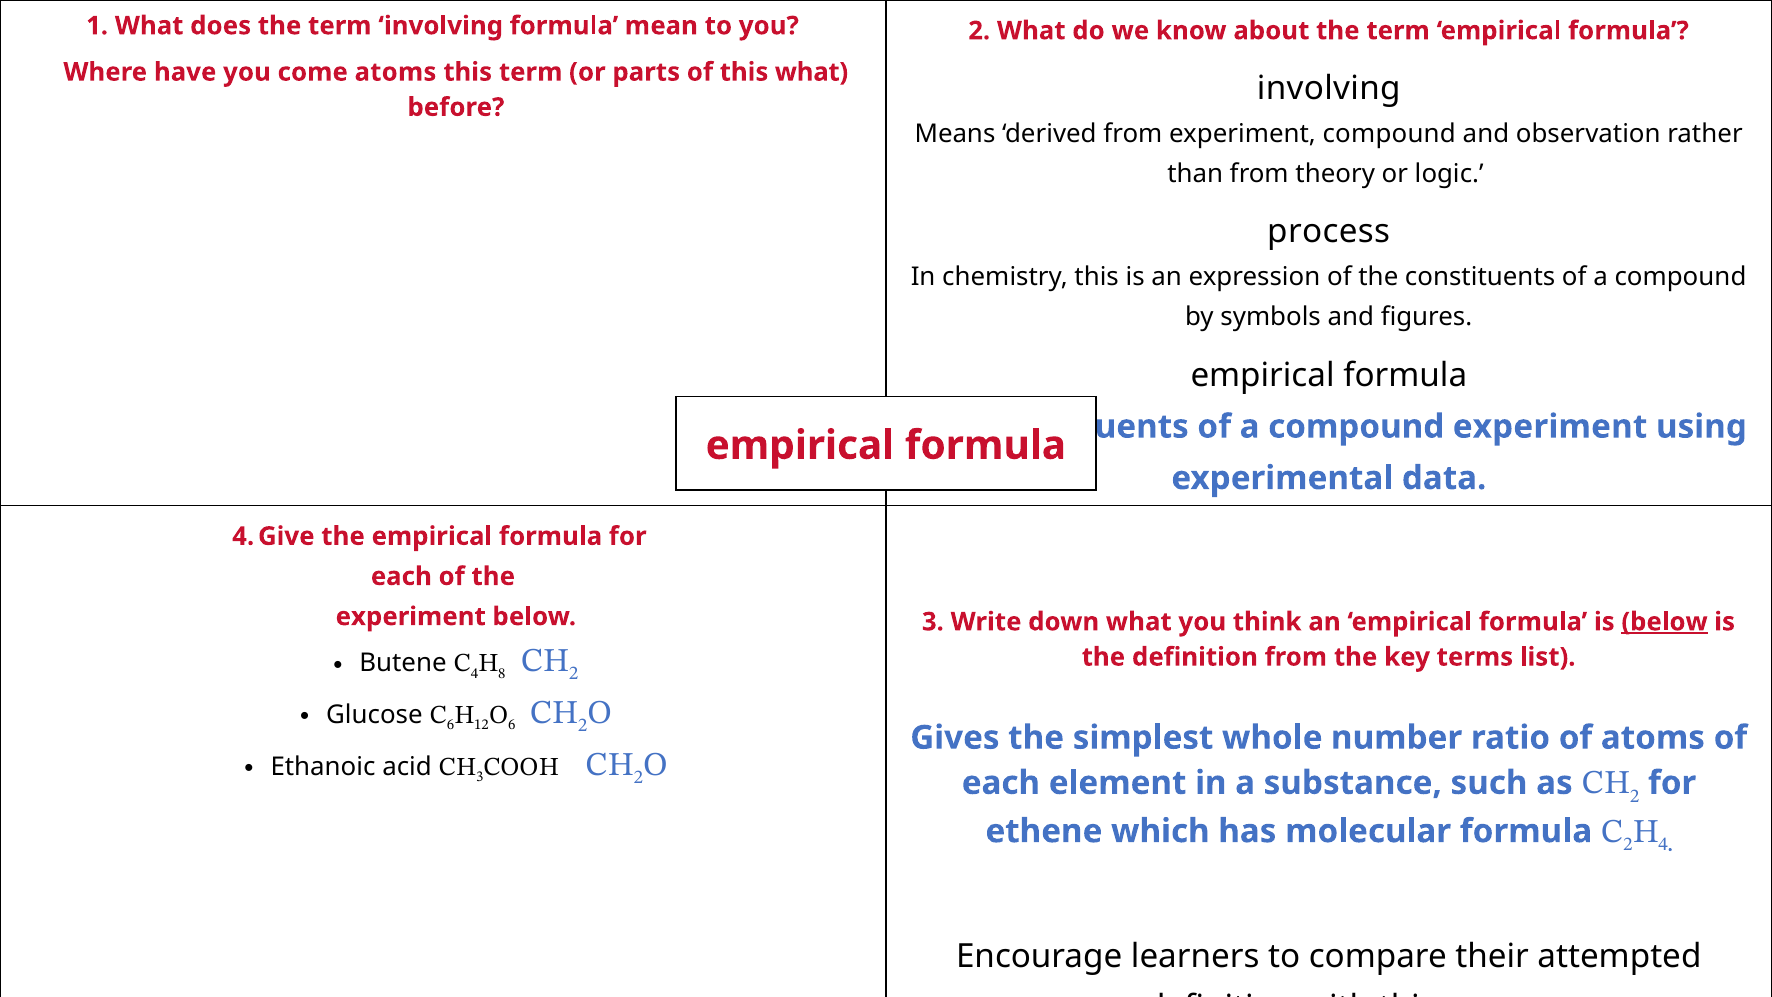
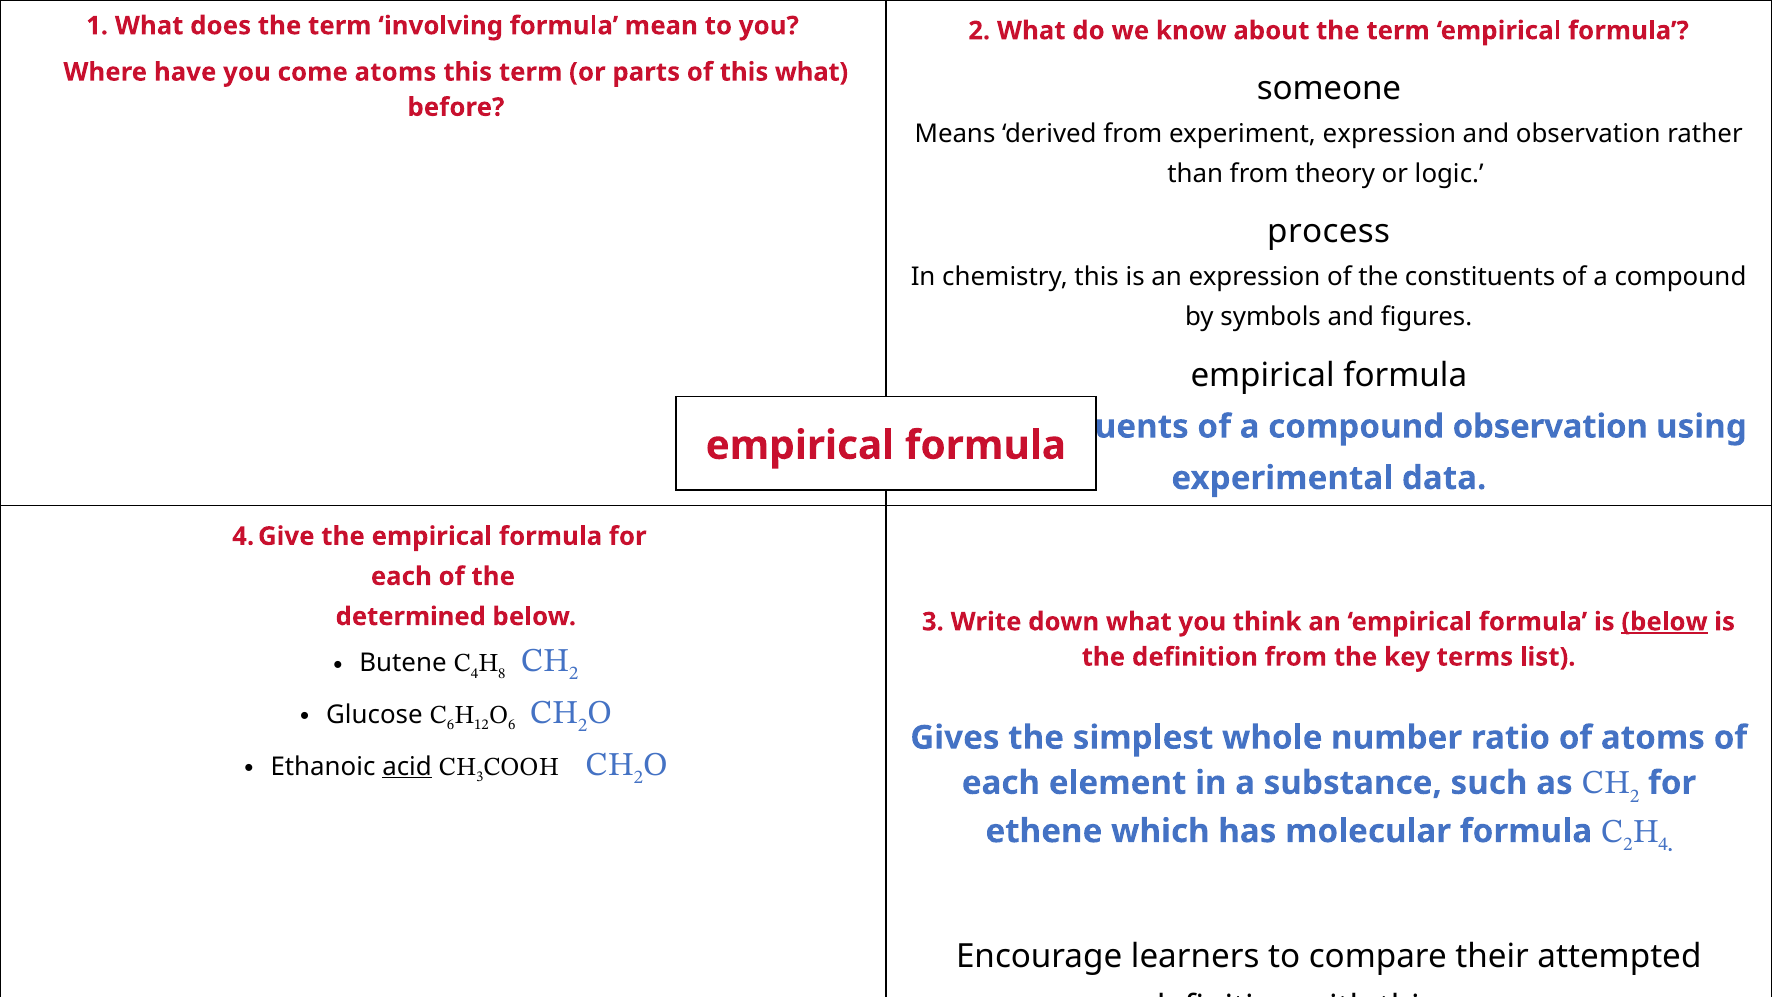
involving at (1329, 89): involving -> someone
experiment compound: compound -> expression
compound experiment: experiment -> observation
experiment at (411, 616): experiment -> determined
acid underline: none -> present
